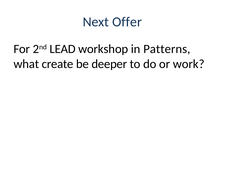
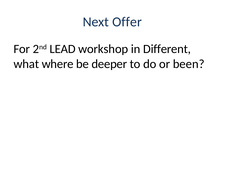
Patterns: Patterns -> Different
create: create -> where
work: work -> been
